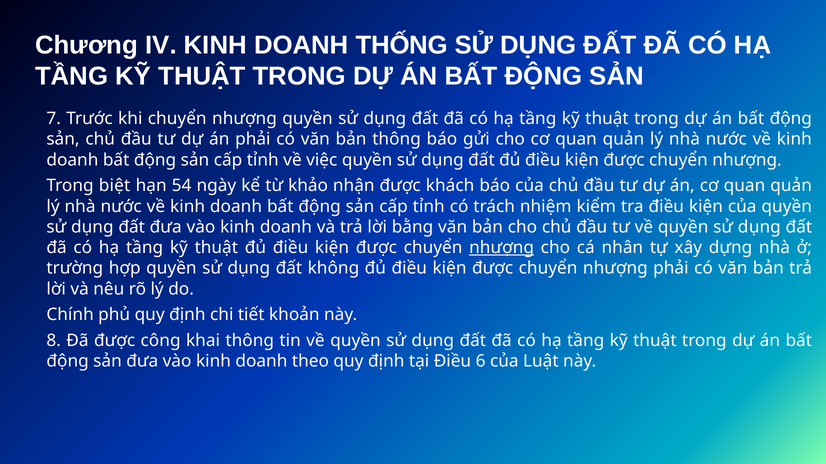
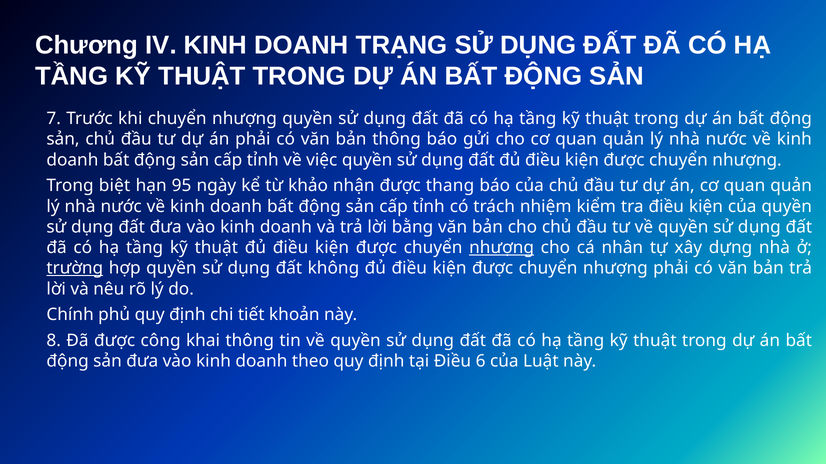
THỐNG: THỐNG -> TRẠNG
54: 54 -> 95
khách: khách -> thang
trường underline: none -> present
